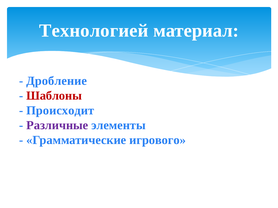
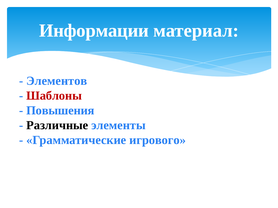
Технологией: Технологией -> Информации
Дробление: Дробление -> Элементов
Происходит: Происходит -> Повышения
Различные colour: purple -> black
